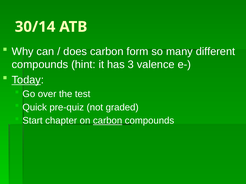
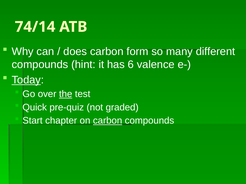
30/14: 30/14 -> 74/14
3: 3 -> 6
the underline: none -> present
